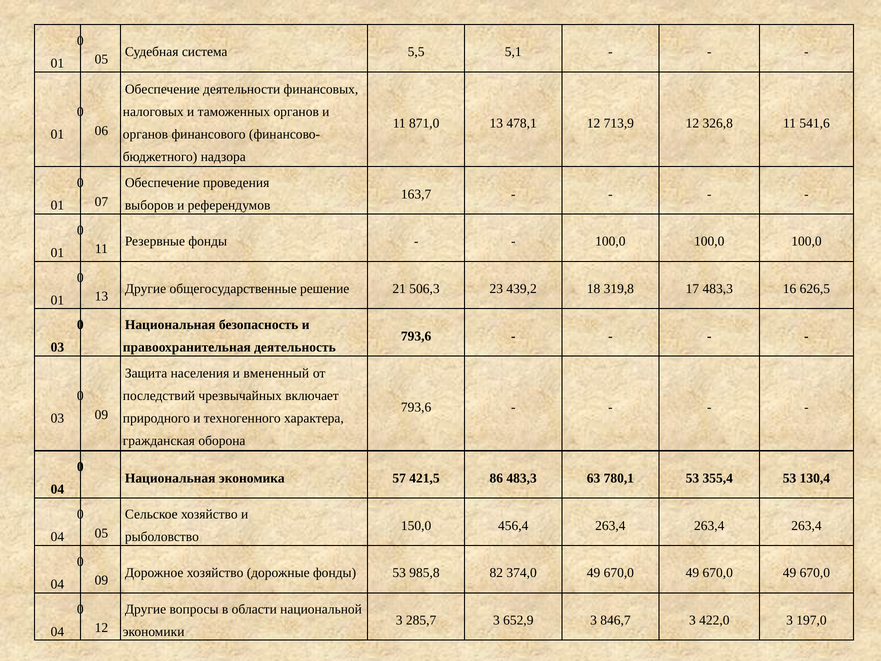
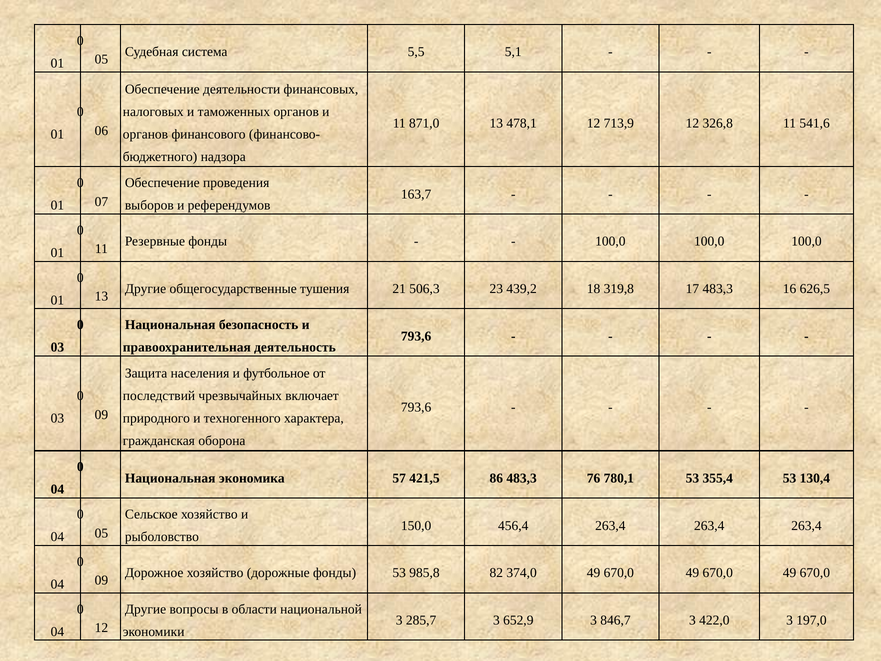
решение: решение -> тушения
вмененный: вмененный -> футбольное
63: 63 -> 76
